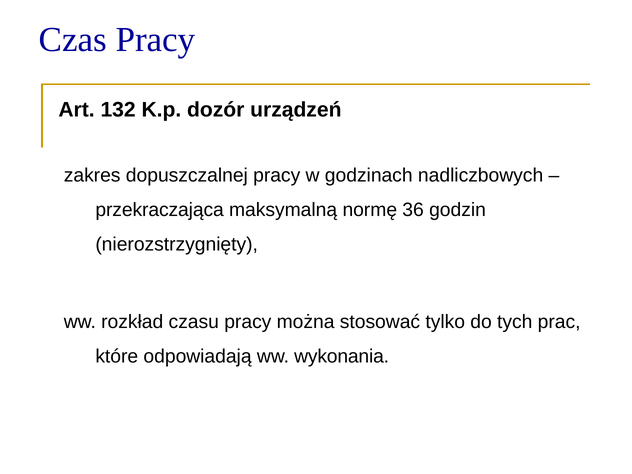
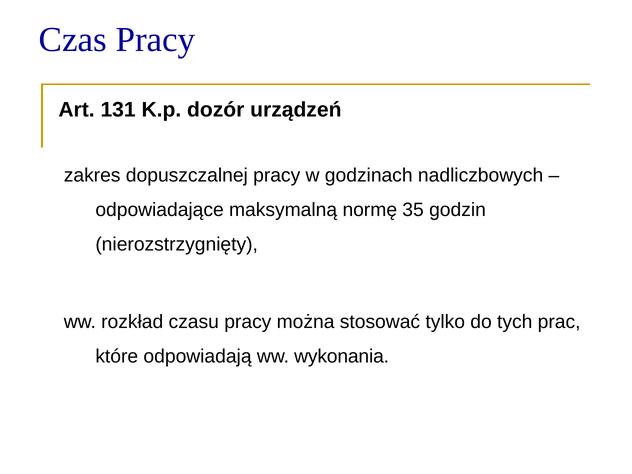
132: 132 -> 131
przekraczająca: przekraczająca -> odpowiadające
36: 36 -> 35
